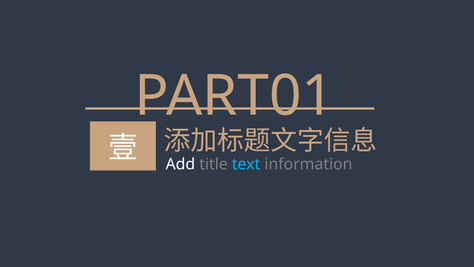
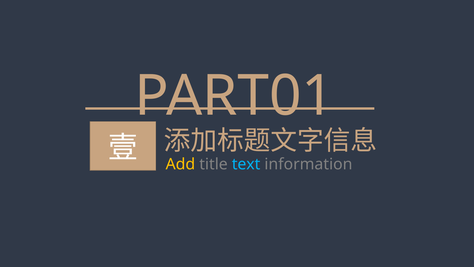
Add colour: white -> yellow
